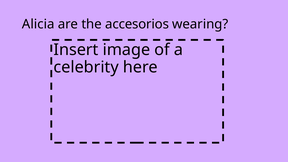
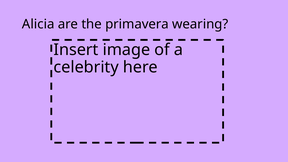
accesorios: accesorios -> primavera
